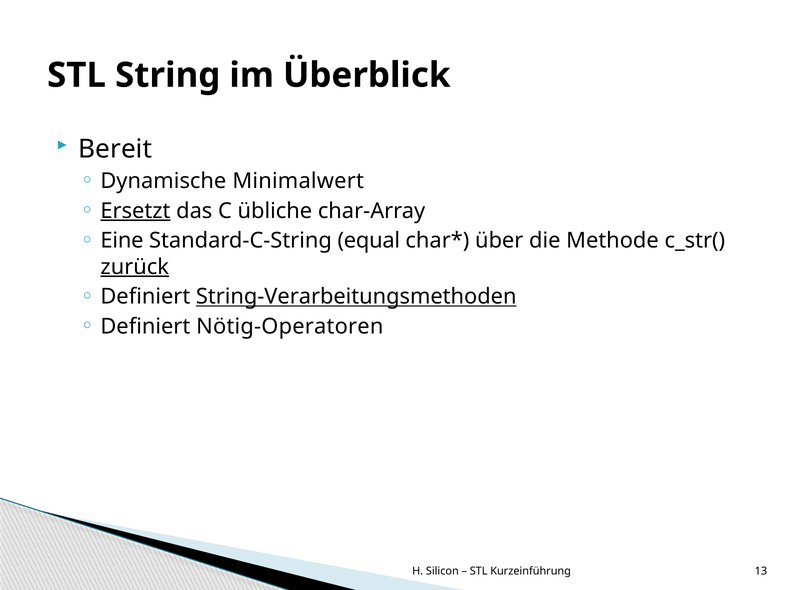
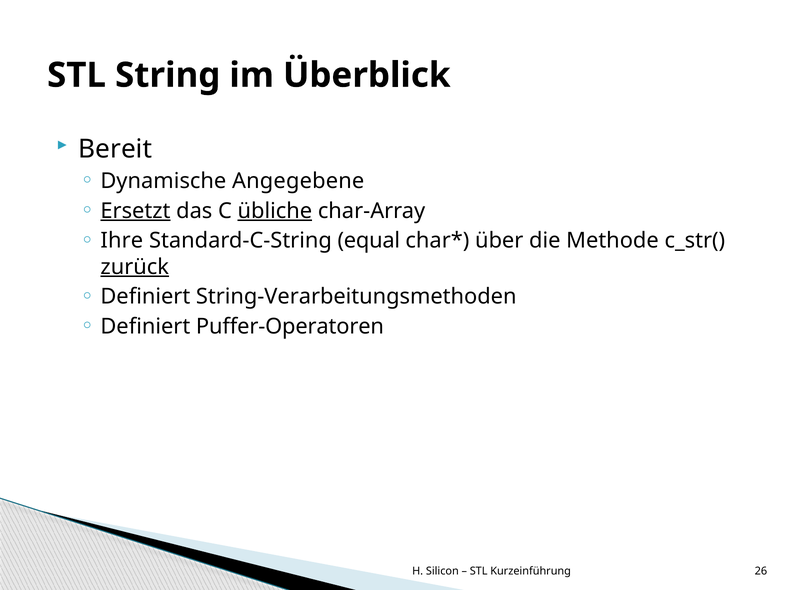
Minimalwert: Minimalwert -> Angegebene
übliche underline: none -> present
Eine: Eine -> Ihre
String-Verarbeitungsmethoden underline: present -> none
Nötig-Operatoren: Nötig-Operatoren -> Puffer-Operatoren
13: 13 -> 26
